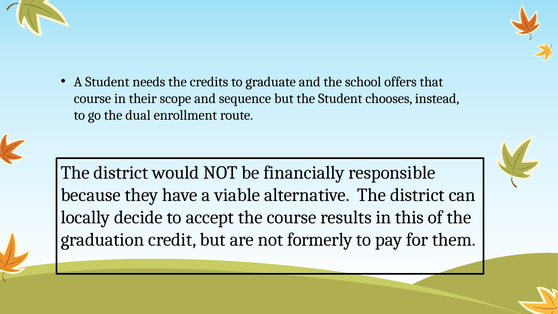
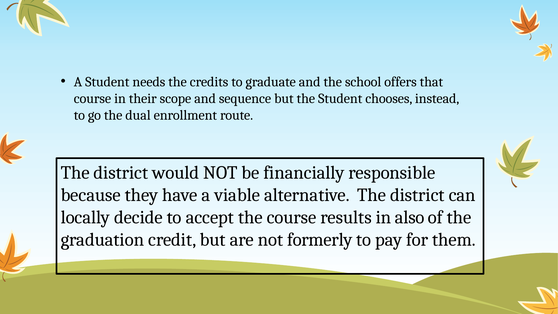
this: this -> also
